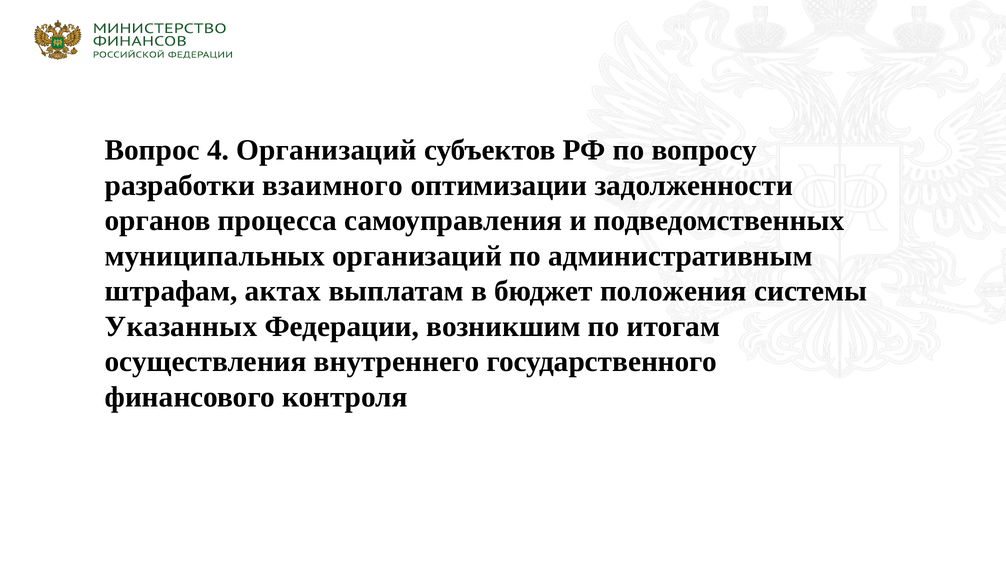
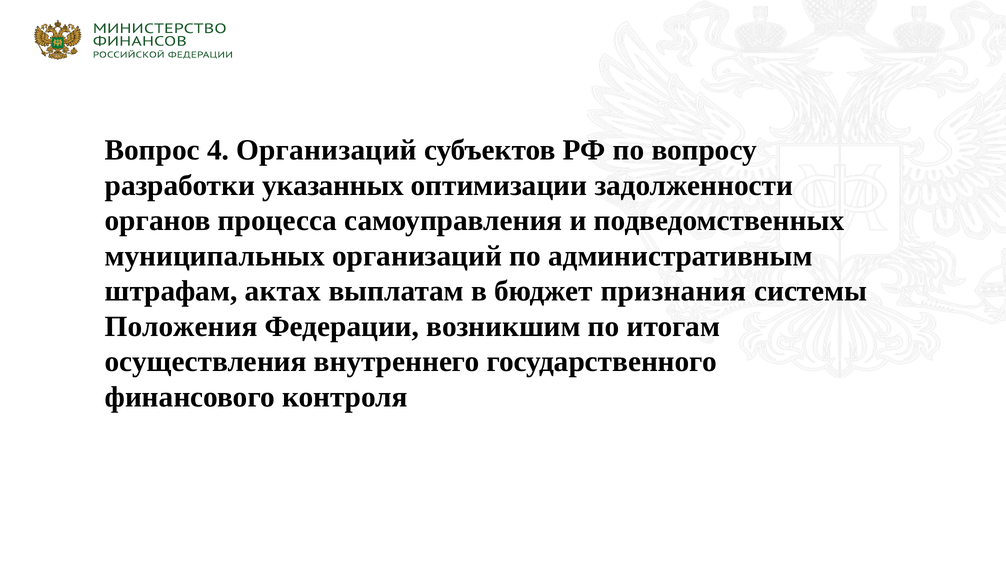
взаимного: взаимного -> указанных
положения: положения -> признания
Указанных: Указанных -> Положения
